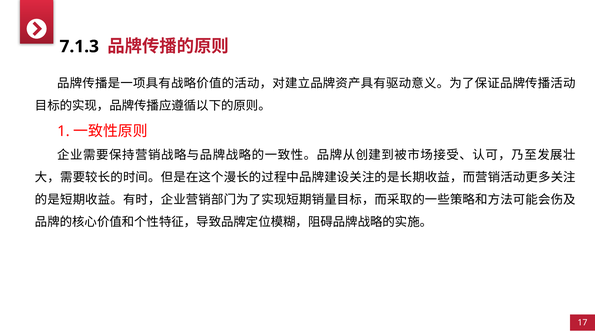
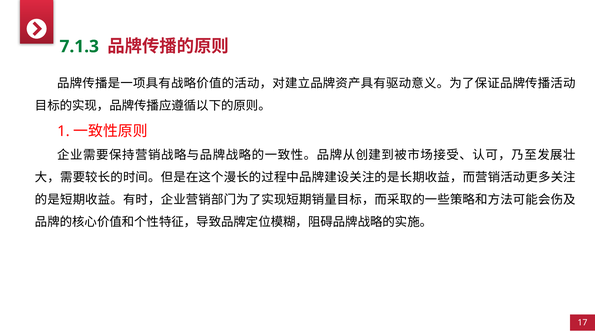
7.1.3 colour: black -> green
